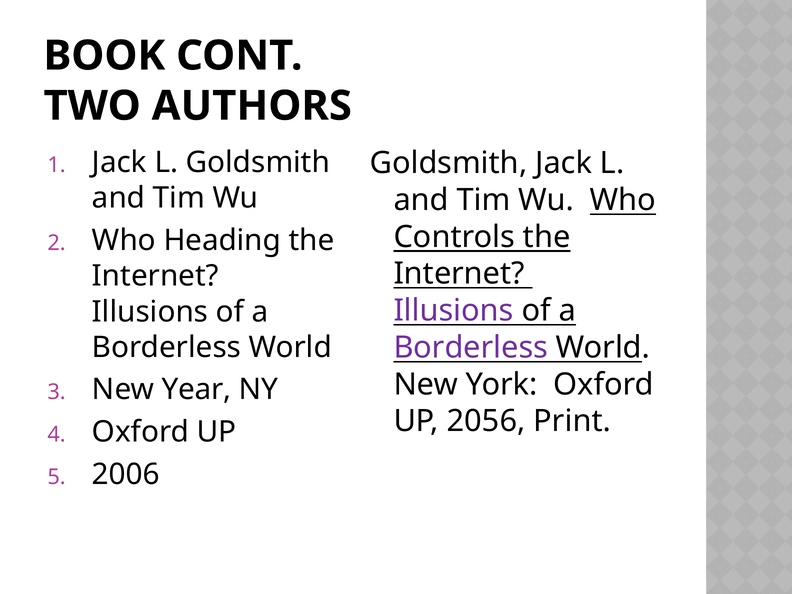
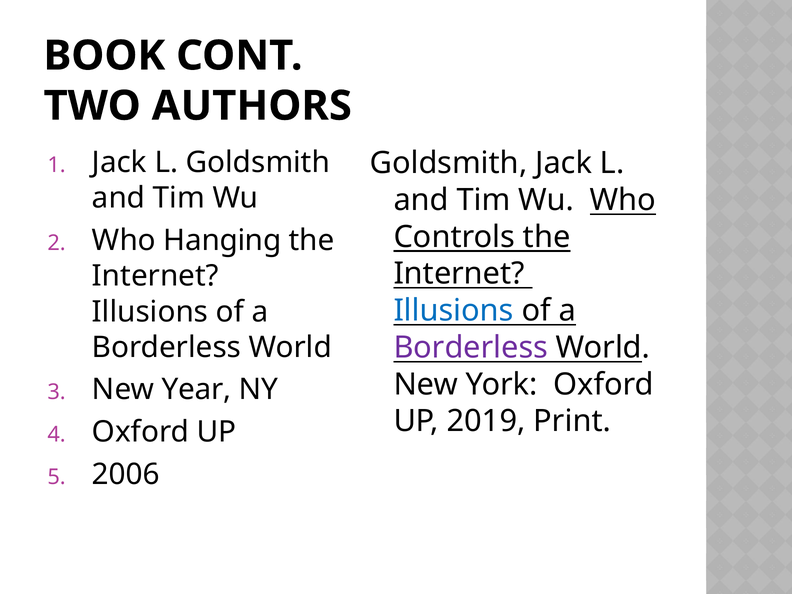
Heading: Heading -> Hanging
Illusions at (454, 311) colour: purple -> blue
2056: 2056 -> 2019
